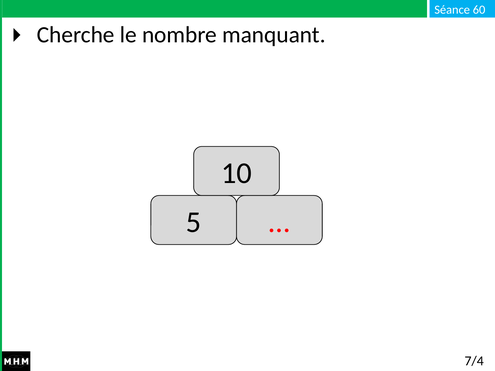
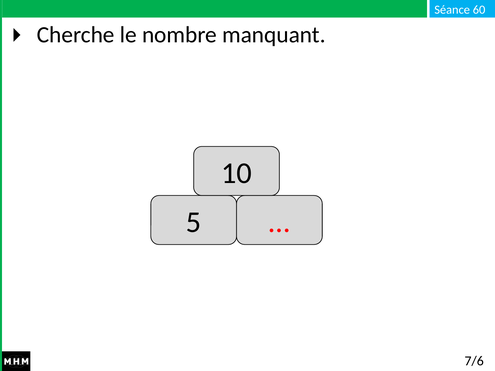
7/4: 7/4 -> 7/6
